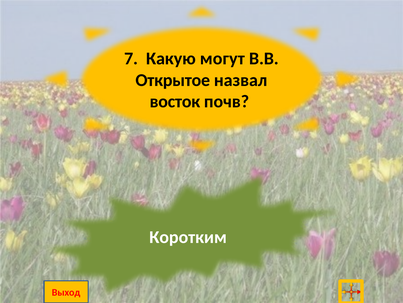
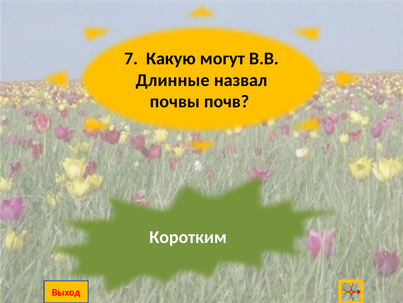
Открытое: Открытое -> Длинные
восток: восток -> почвы
